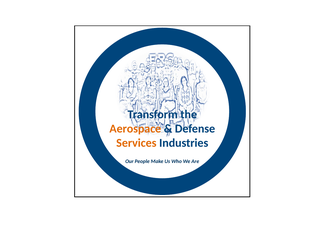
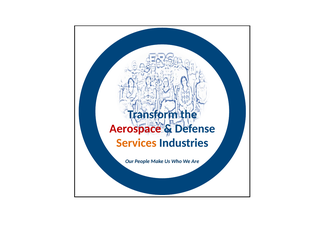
Aerospace colour: orange -> red
